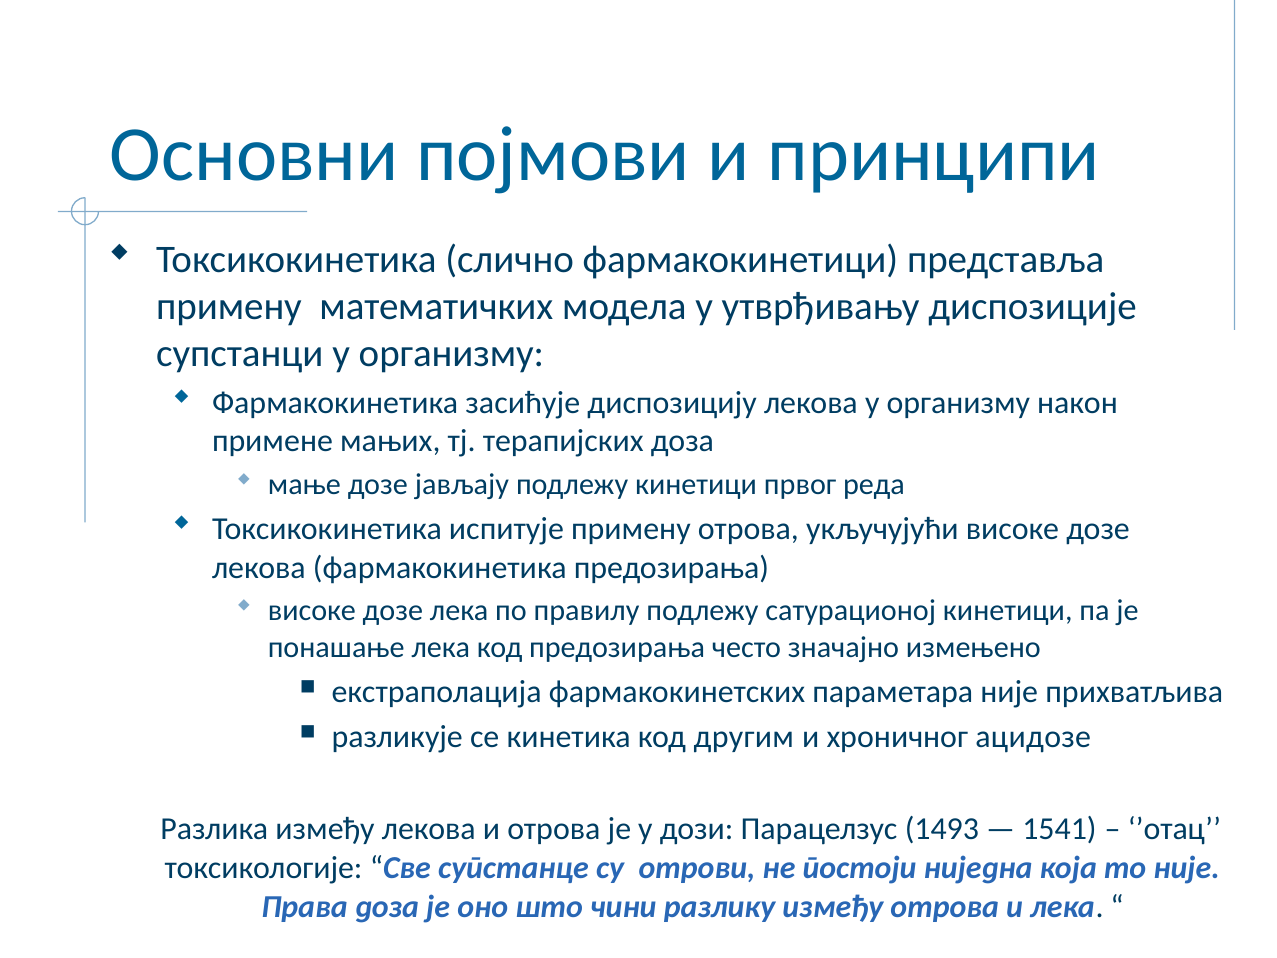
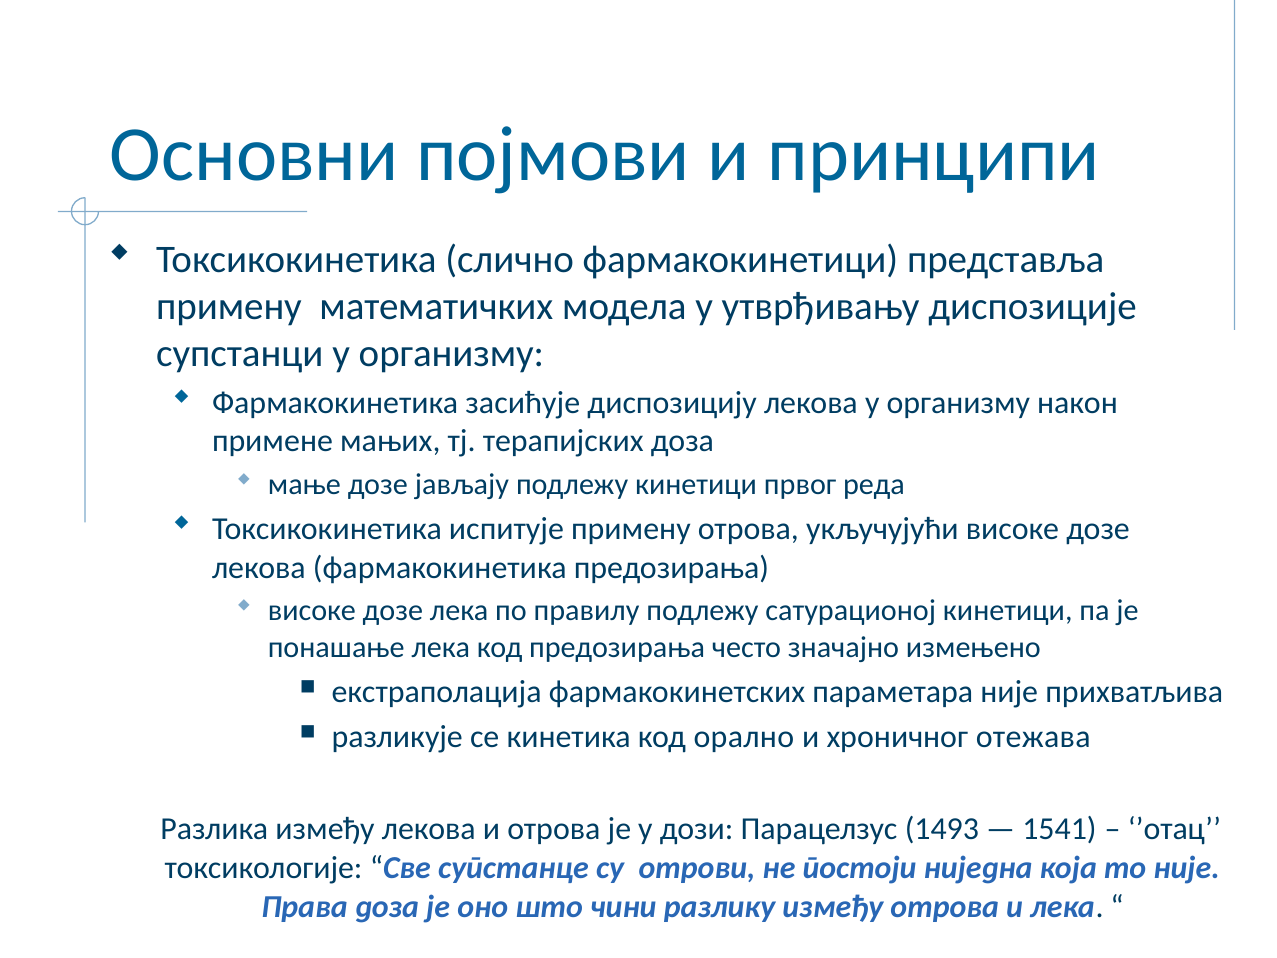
другим: другим -> орално
ацидозе: ацидозе -> отежава
